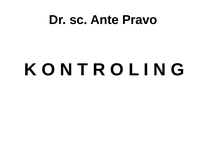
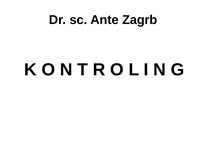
Pravo: Pravo -> Zagrb
